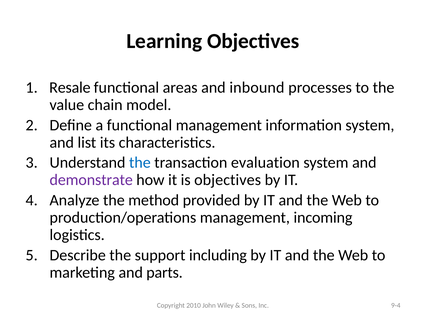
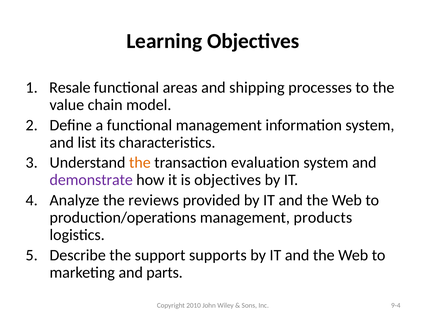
inbound: inbound -> shipping
the at (140, 162) colour: blue -> orange
method: method -> reviews
incoming: incoming -> products
including: including -> supports
